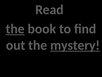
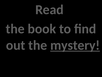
the at (15, 29) underline: present -> none
